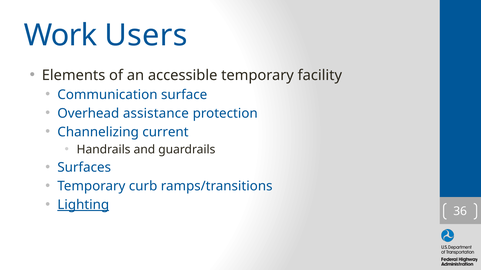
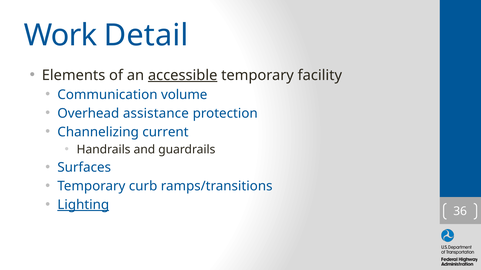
Users: Users -> Detail
accessible underline: none -> present
surface: surface -> volume
